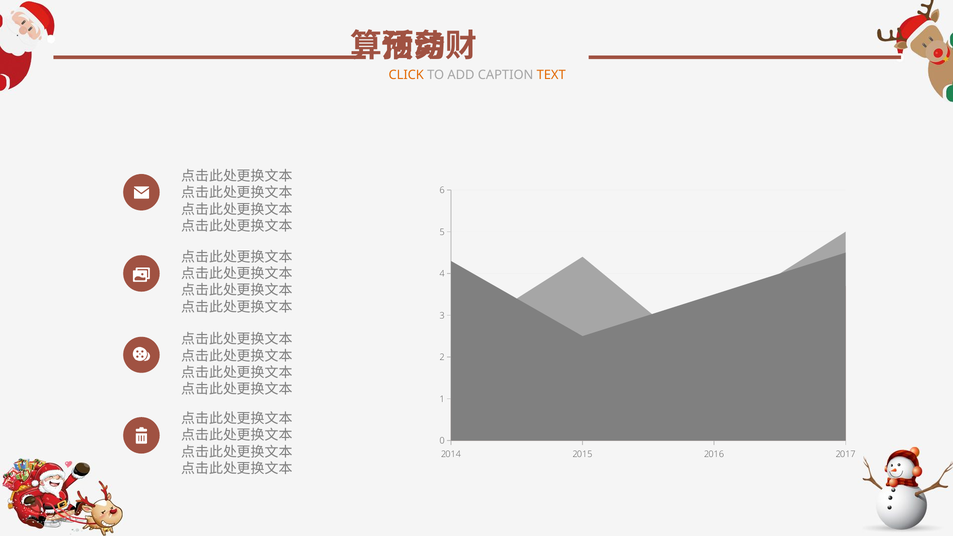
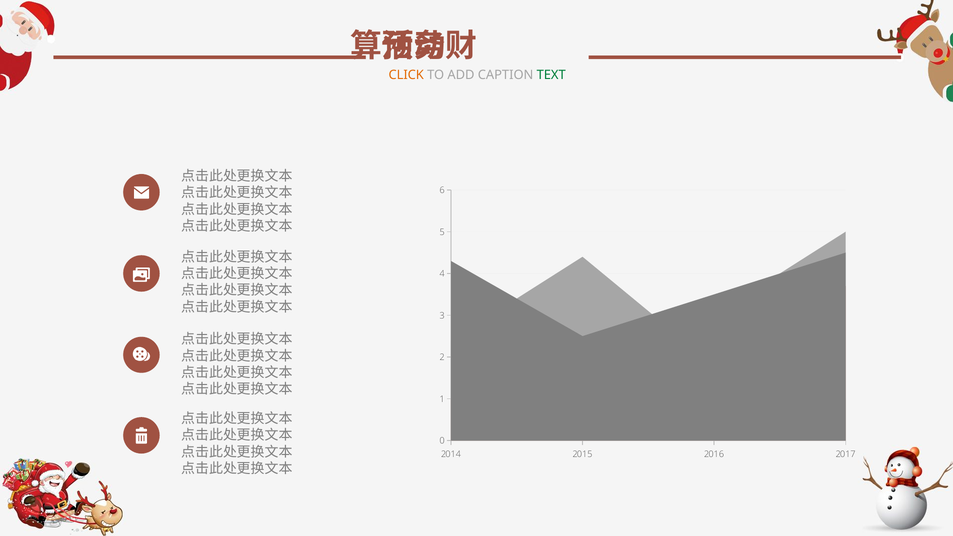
TEXT colour: orange -> green
